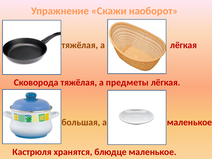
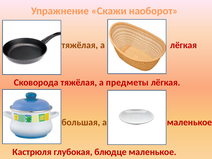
хранятся: хранятся -> глубокая
